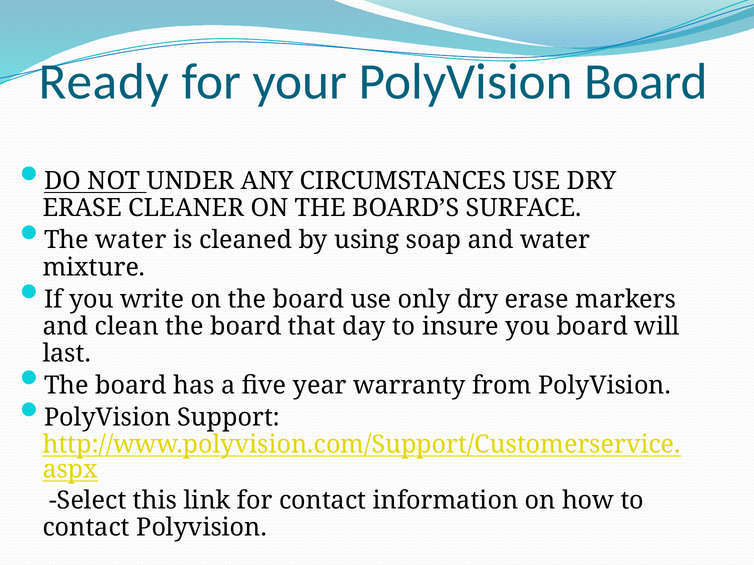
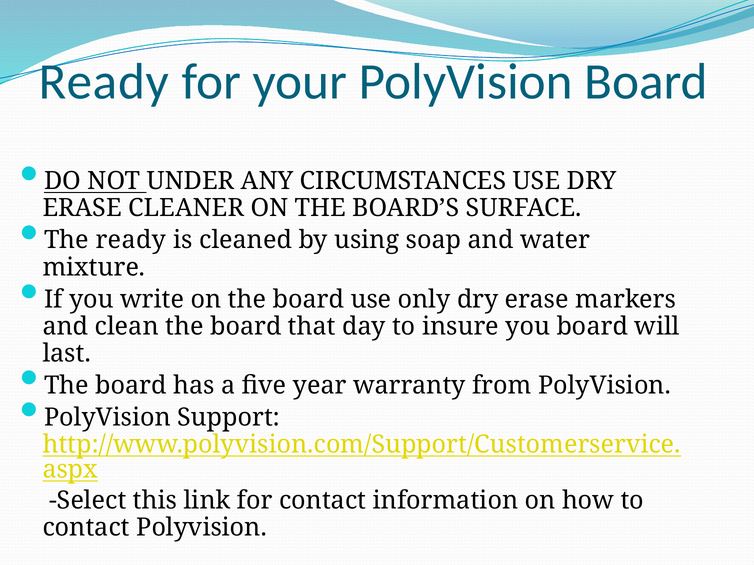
The water: water -> ready
